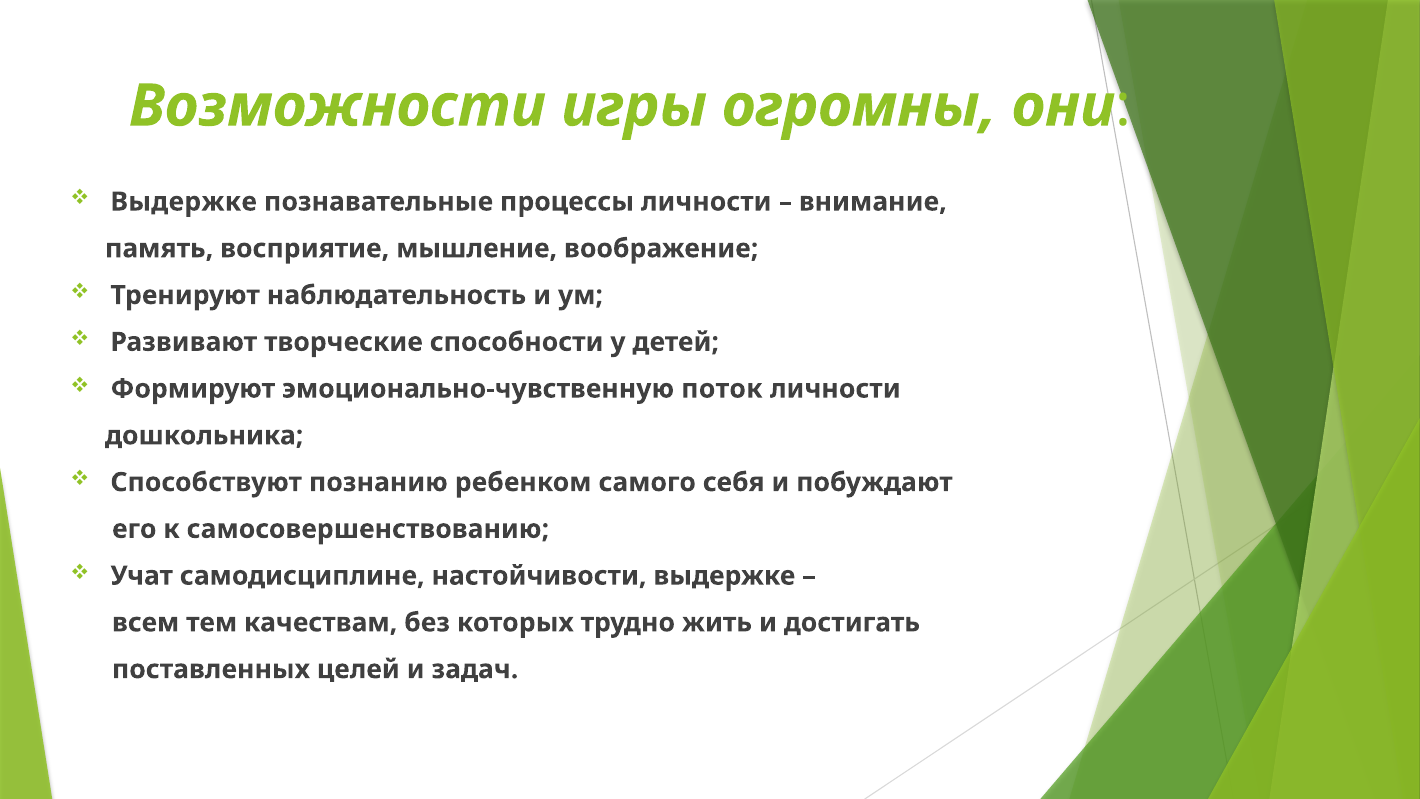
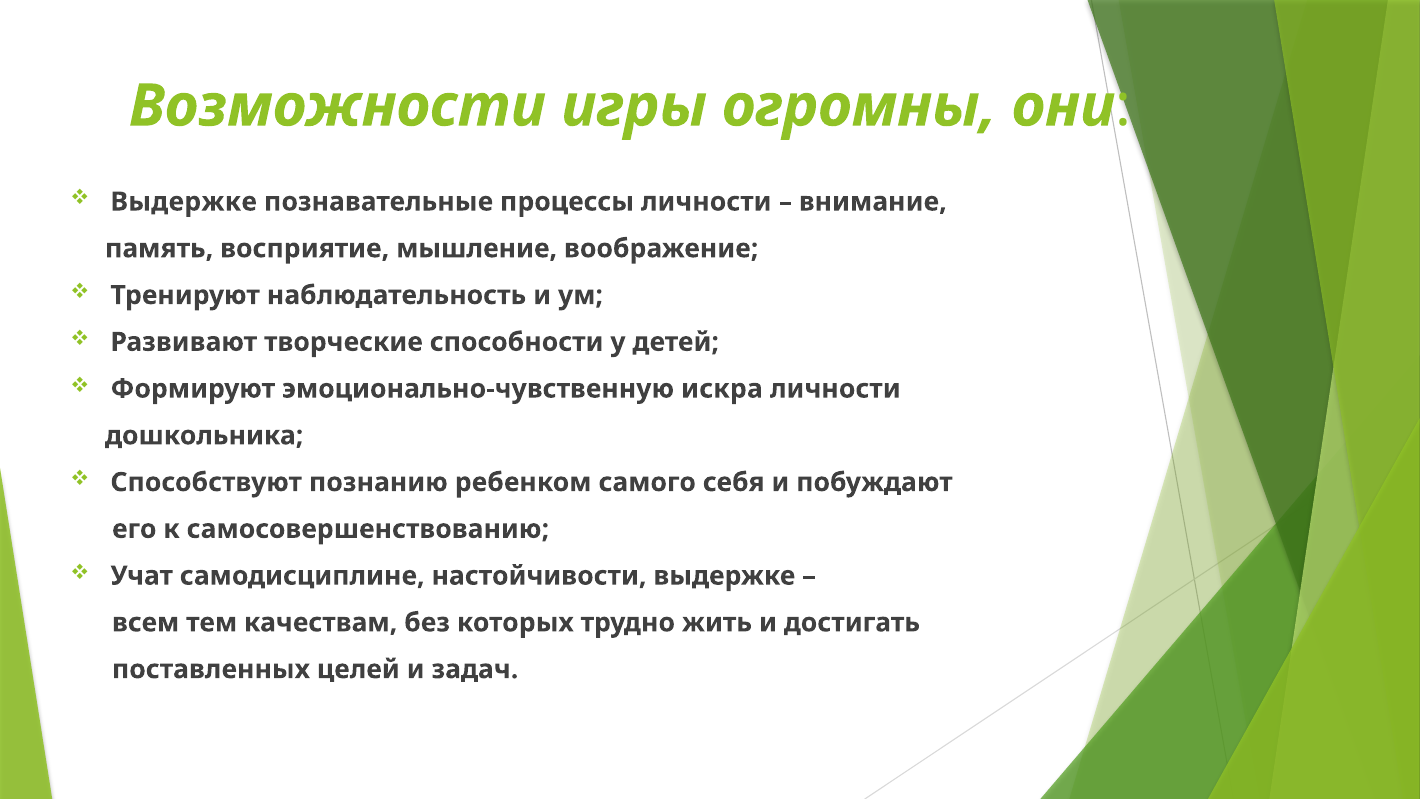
поток: поток -> искра
